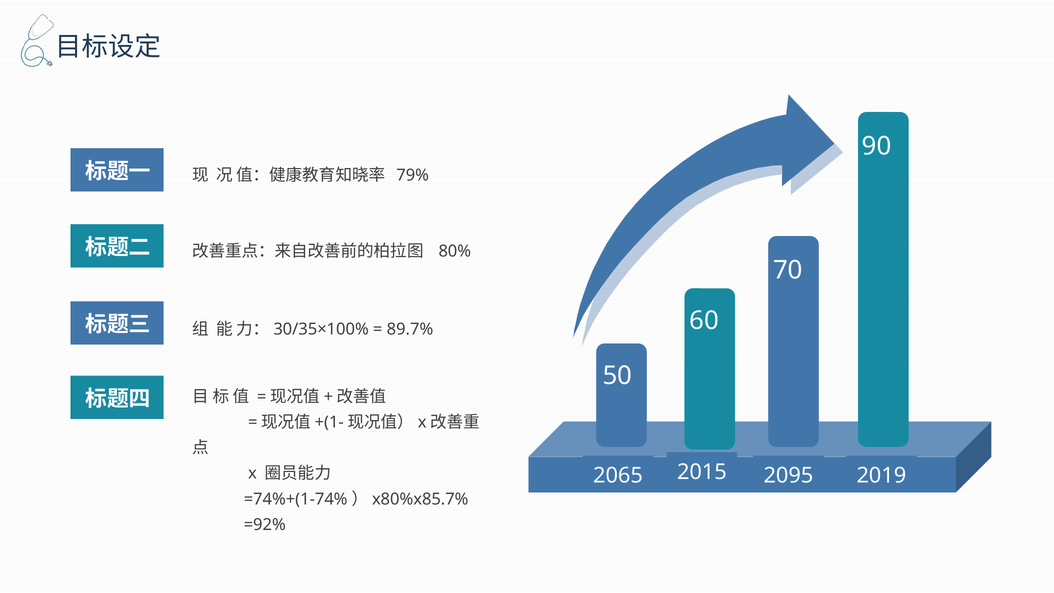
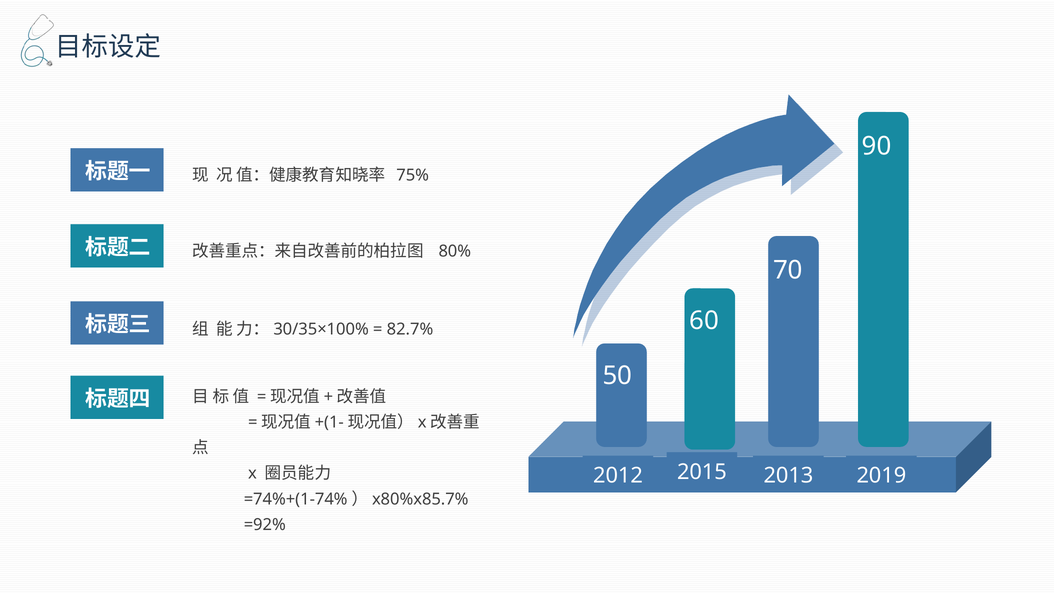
79%: 79% -> 75%
89.7%: 89.7% -> 82.7%
2065: 2065 -> 2012
2095: 2095 -> 2013
